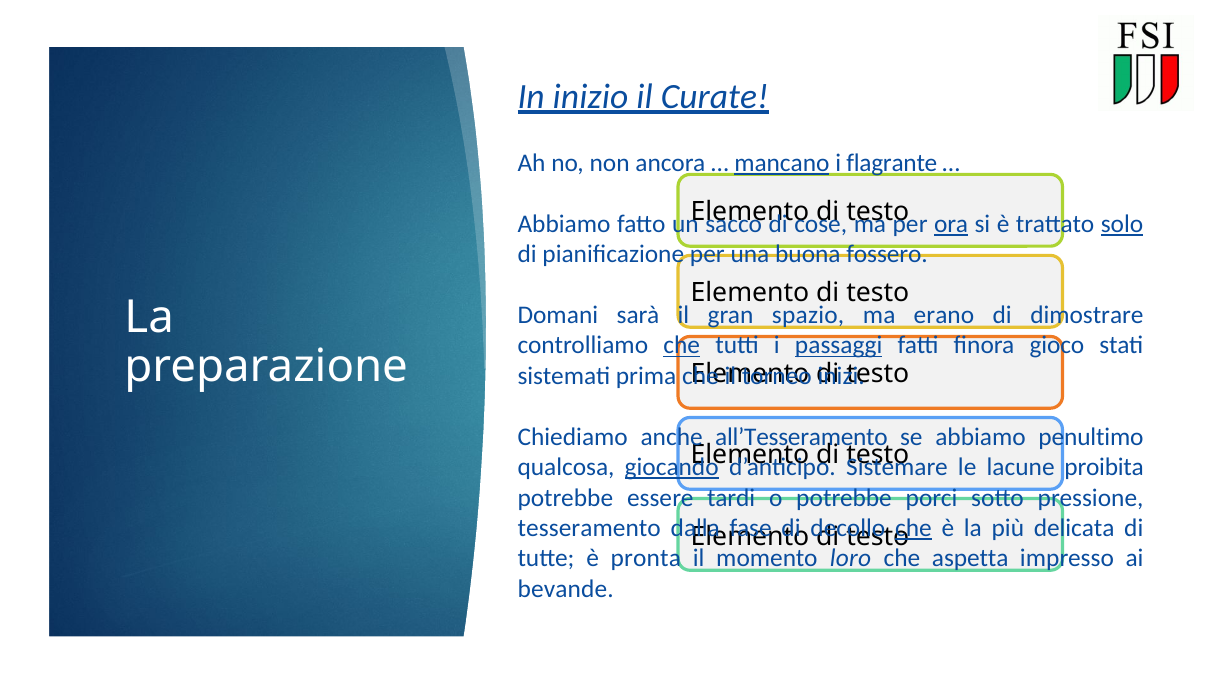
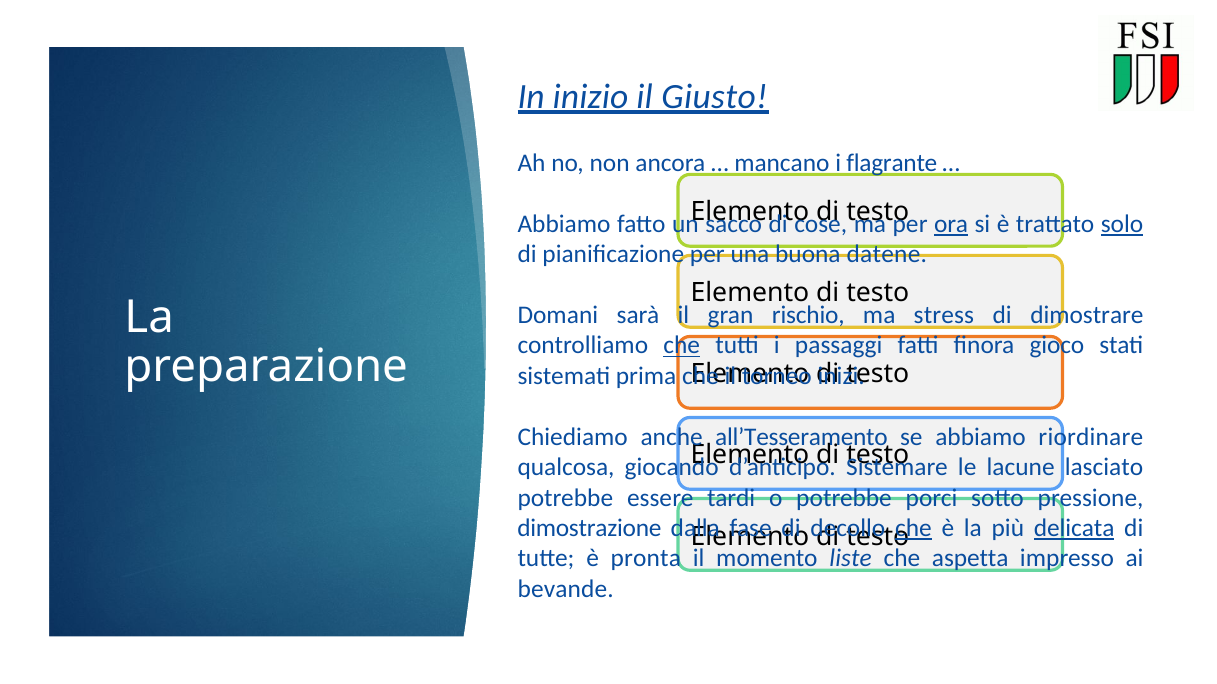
Curate: Curate -> Giusto
mancano underline: present -> none
fossero: fossero -> datene
spazio: spazio -> rischio
erano: erano -> stress
passaggi underline: present -> none
penultimo: penultimo -> riordinare
giocando underline: present -> none
proibita: proibita -> lasciato
tesseramento: tesseramento -> dimostrazione
delicata underline: none -> present
loro: loro -> liste
